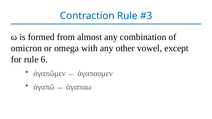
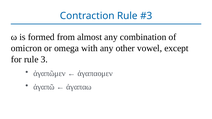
6: 6 -> 3
